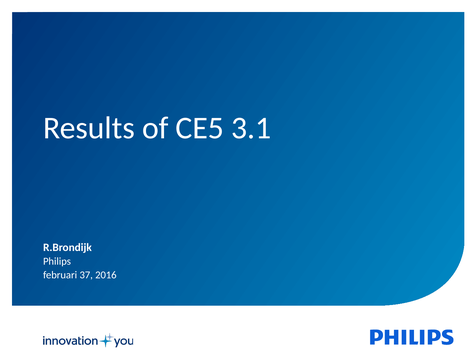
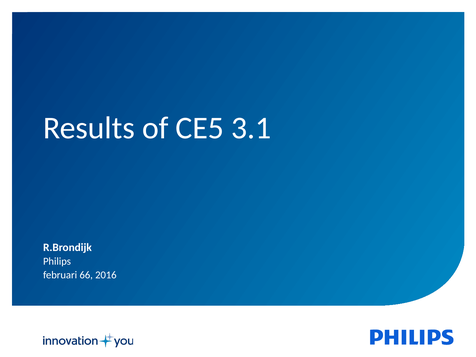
37: 37 -> 66
